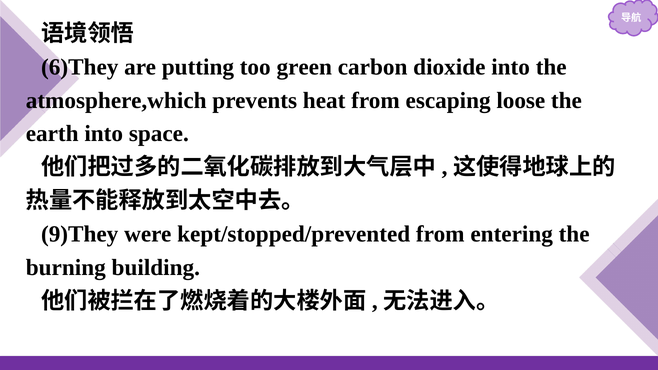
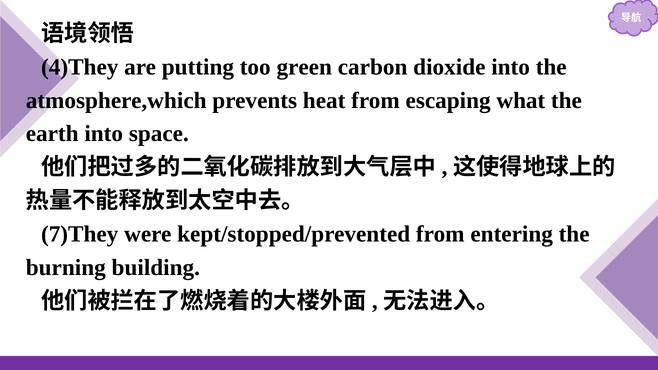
6)They: 6)They -> 4)They
loose: loose -> what
9)They: 9)They -> 7)They
